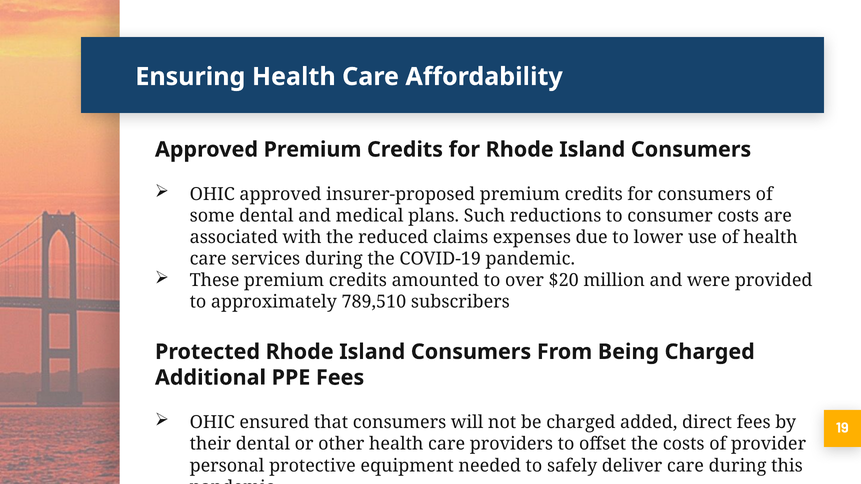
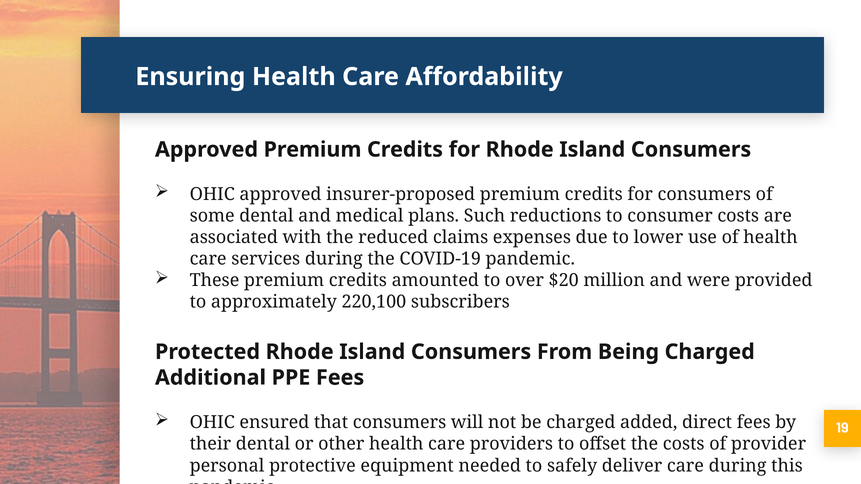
789,510: 789,510 -> 220,100
